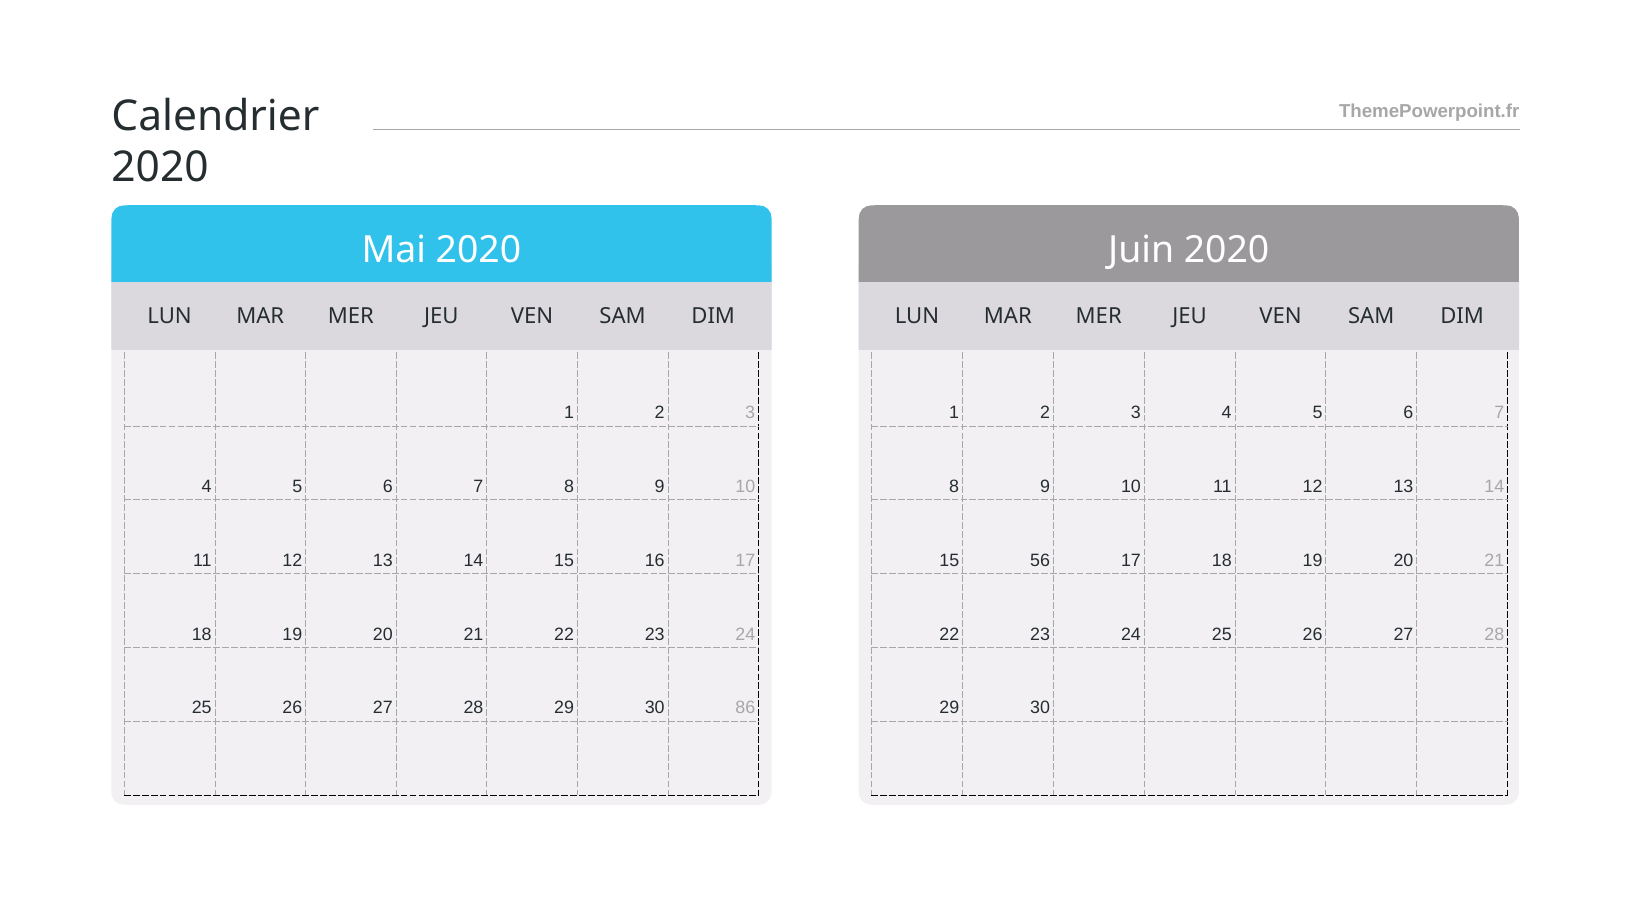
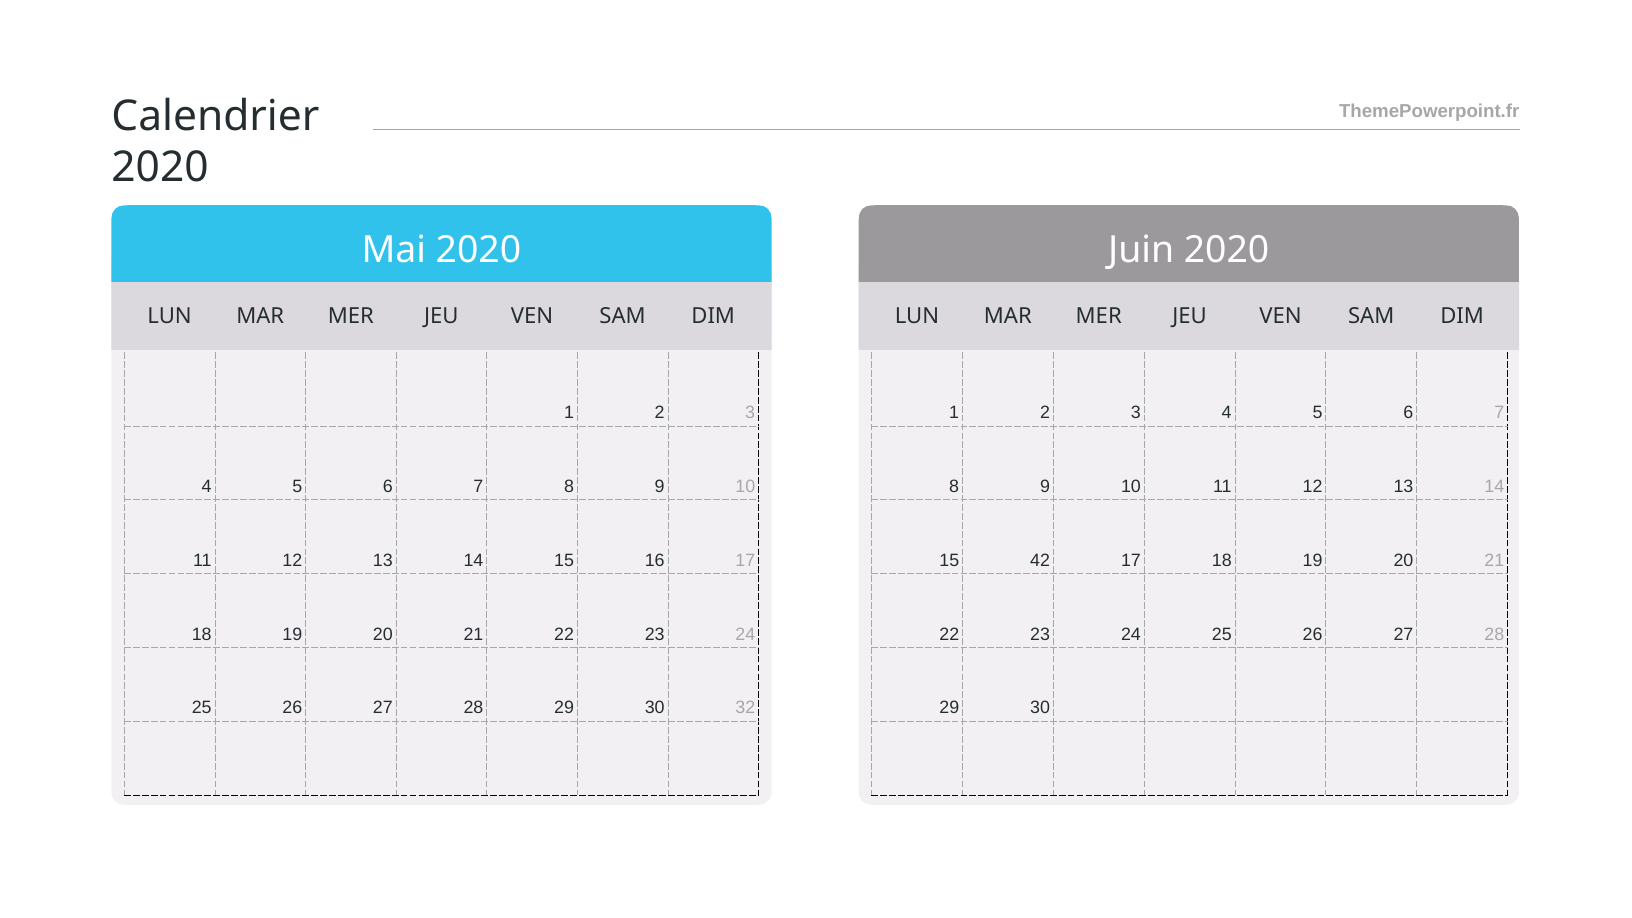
56: 56 -> 42
86: 86 -> 32
